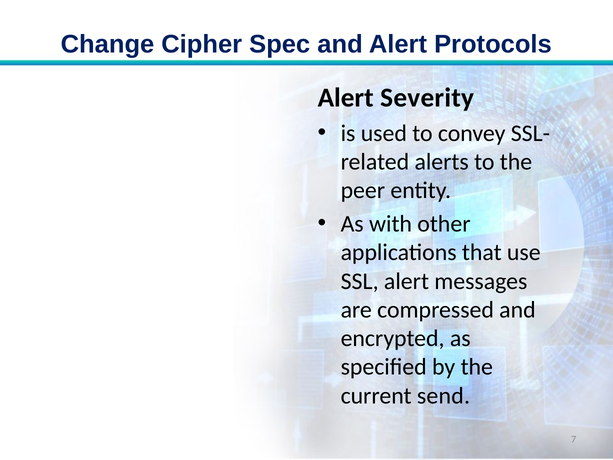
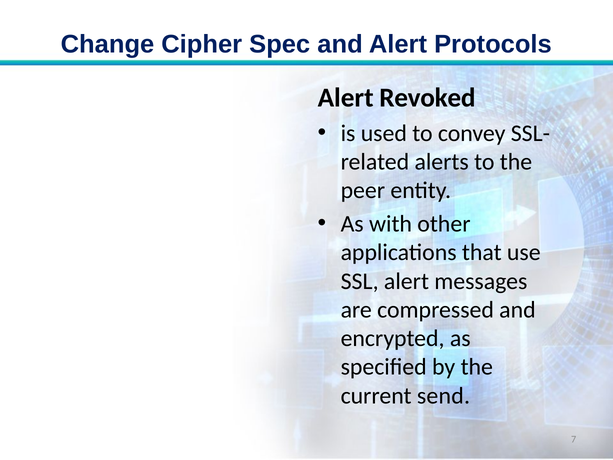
Severity: Severity -> Revoked
